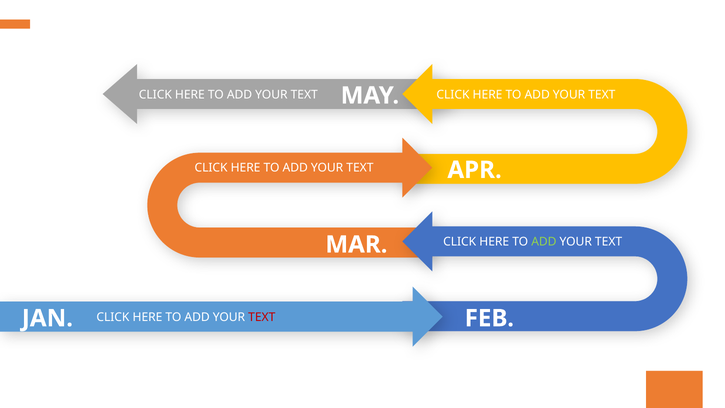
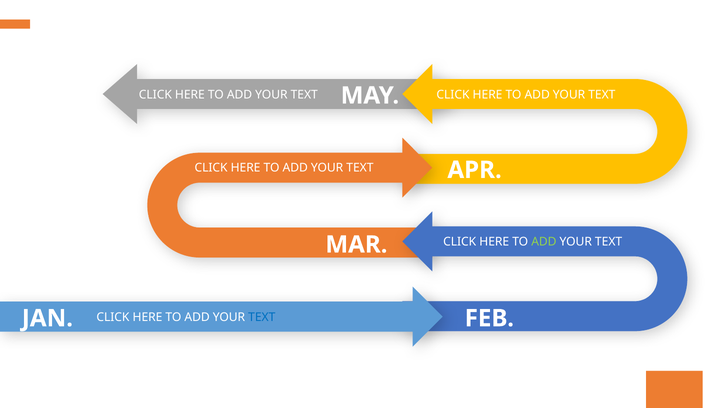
TEXT at (262, 317) colour: red -> blue
